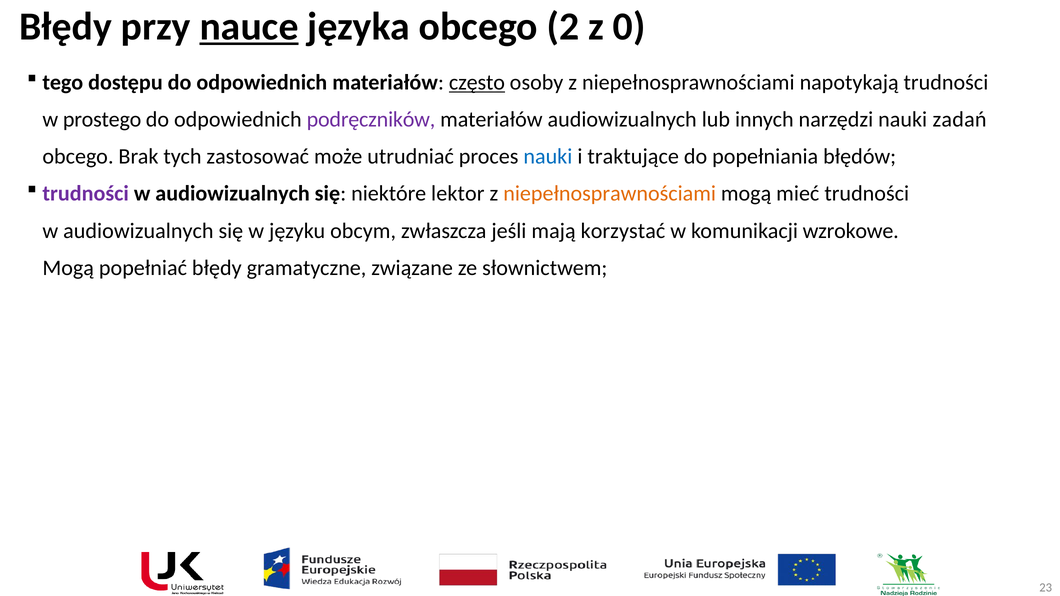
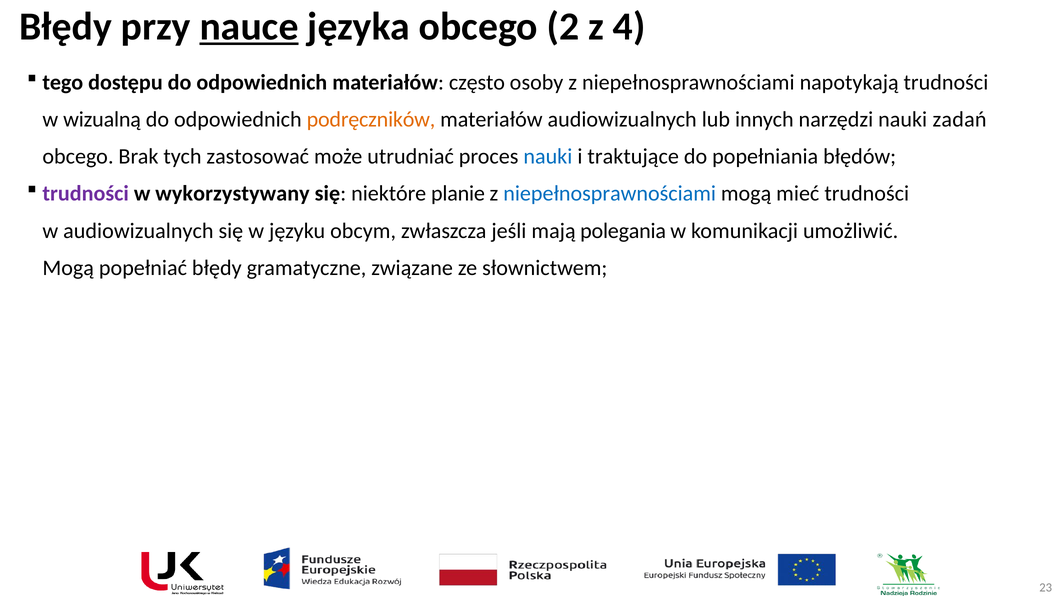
0: 0 -> 4
często underline: present -> none
prostego: prostego -> wizualną
podręczników colour: purple -> orange
audiowizualnych at (233, 194): audiowizualnych -> wykorzystywany
lektor: lektor -> planie
niepełnosprawnościami at (610, 194) colour: orange -> blue
korzystać: korzystać -> polegania
wzrokowe: wzrokowe -> umożliwić
